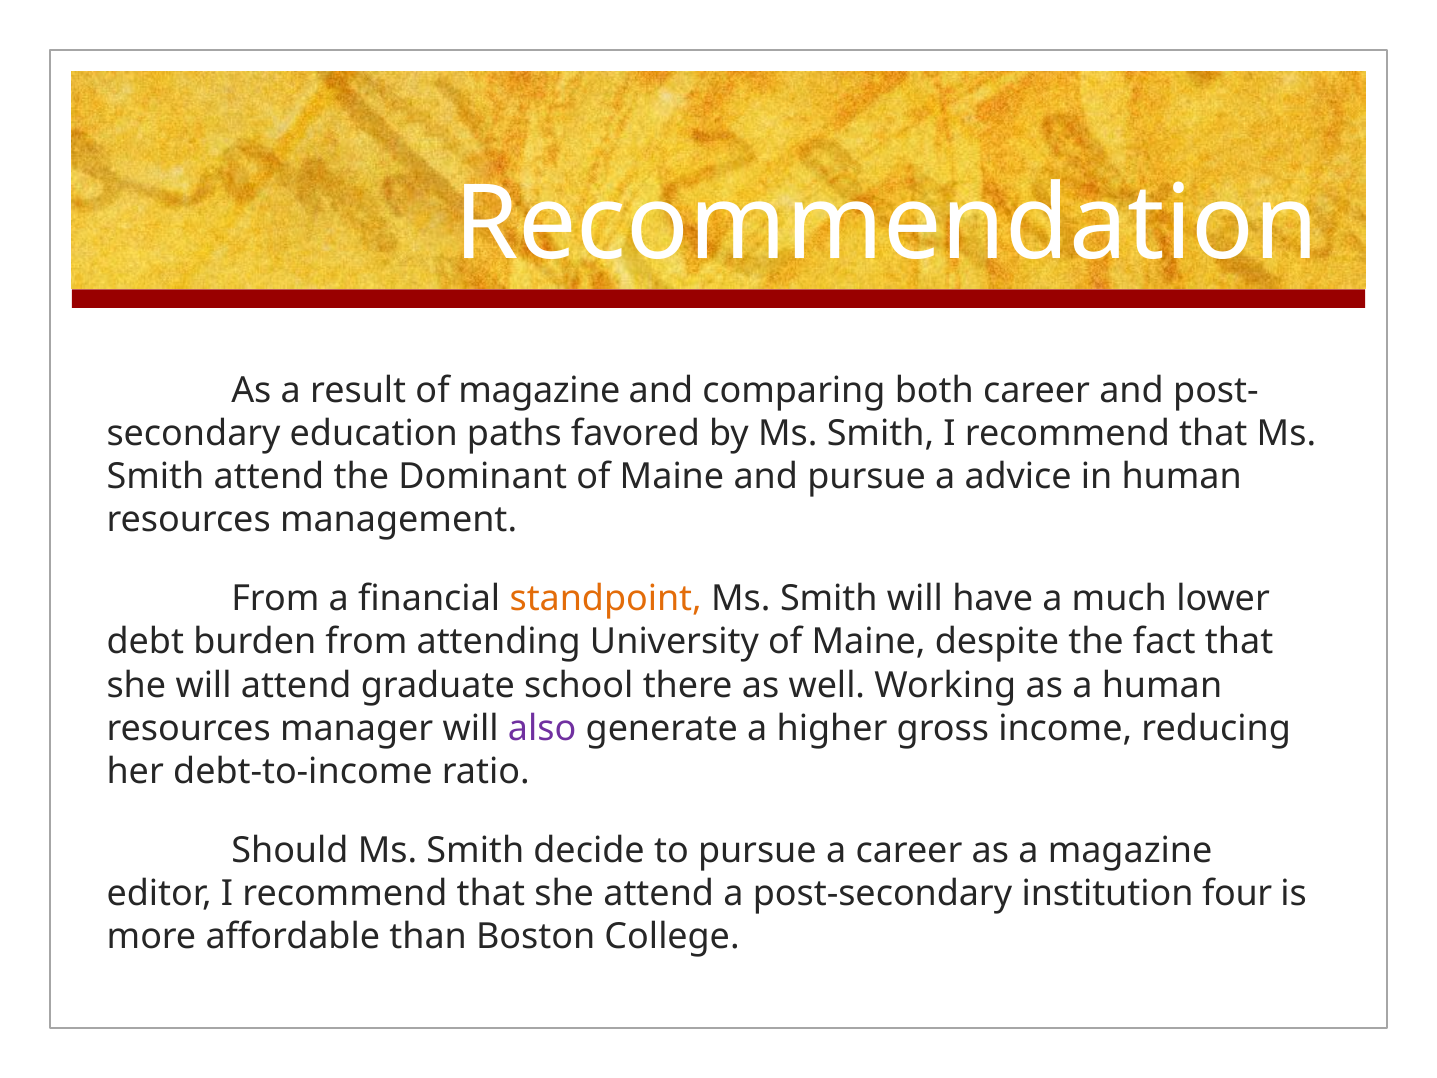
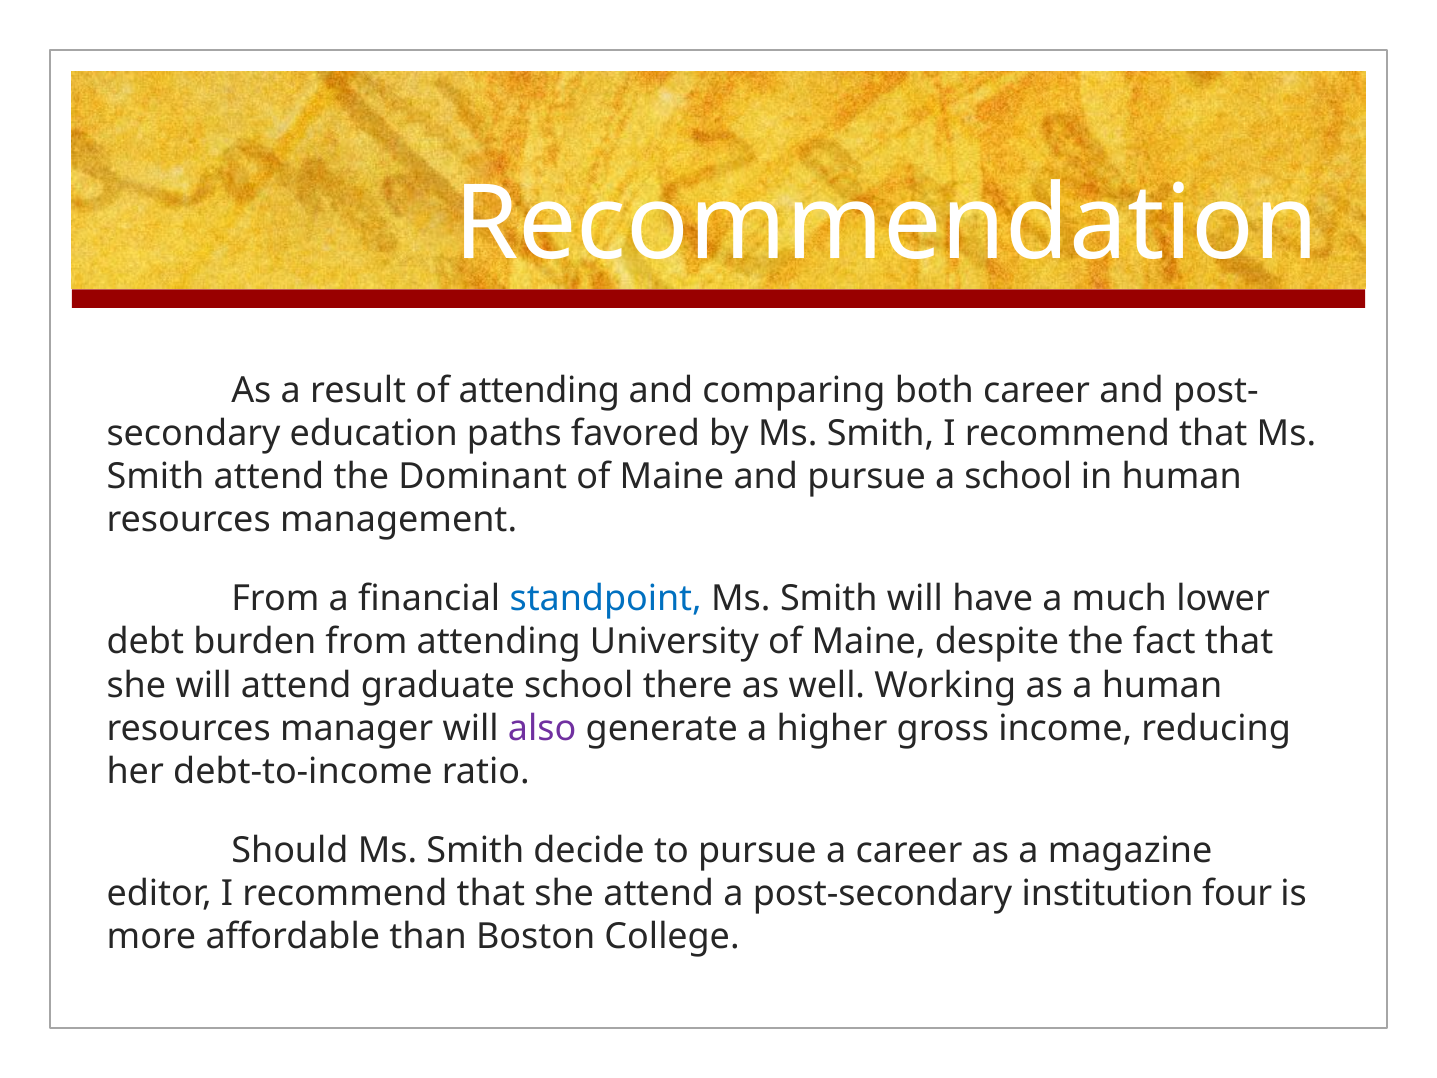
of magazine: magazine -> attending
a advice: advice -> school
standpoint colour: orange -> blue
